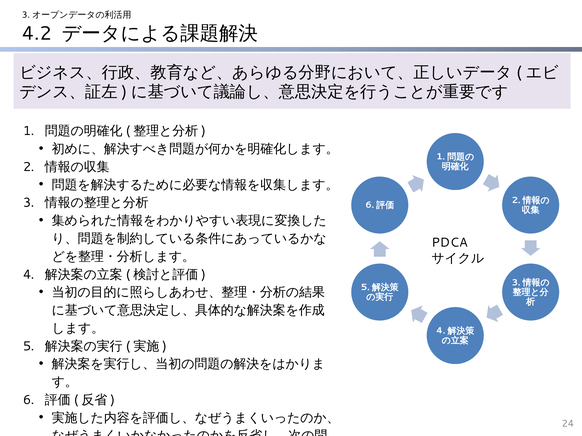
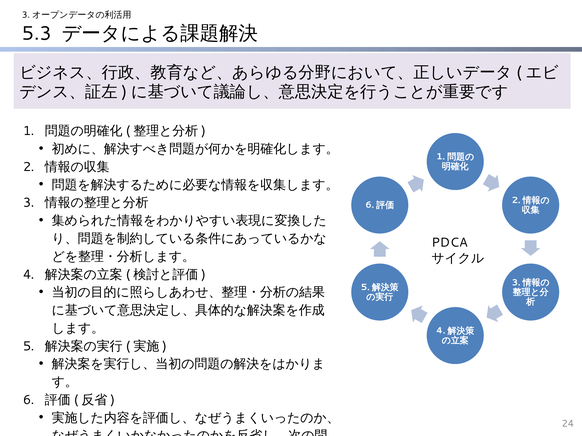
4.2: 4.2 -> 5.3
